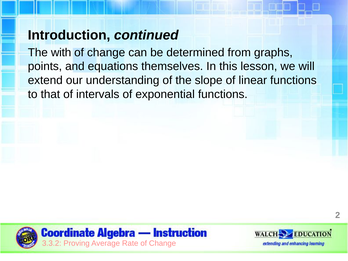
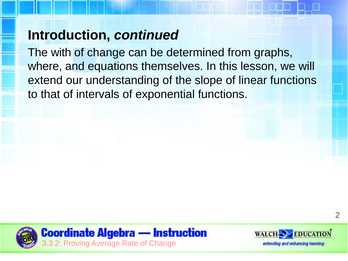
points: points -> where
